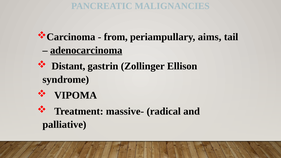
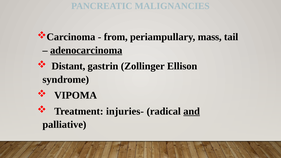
aims: aims -> mass
massive-: massive- -> injuries-
and underline: none -> present
